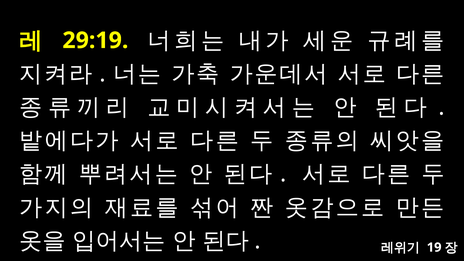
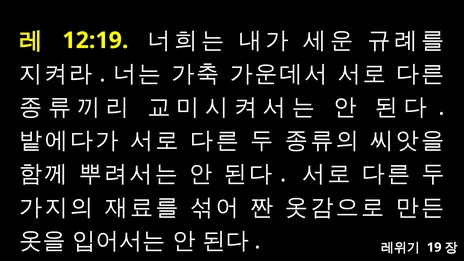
29:19: 29:19 -> 12:19
